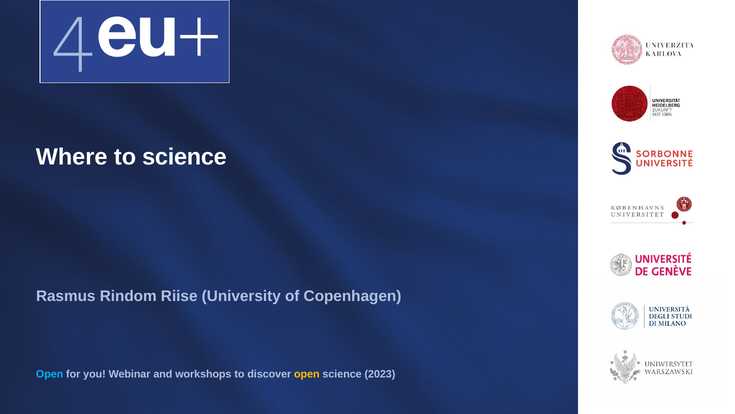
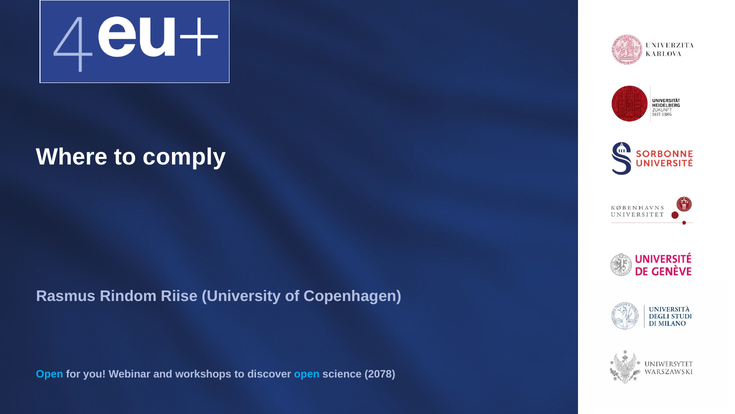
to science: science -> comply
open at (307, 374) colour: yellow -> light blue
2023: 2023 -> 2078
